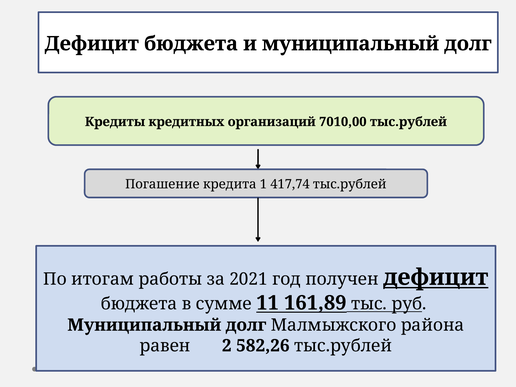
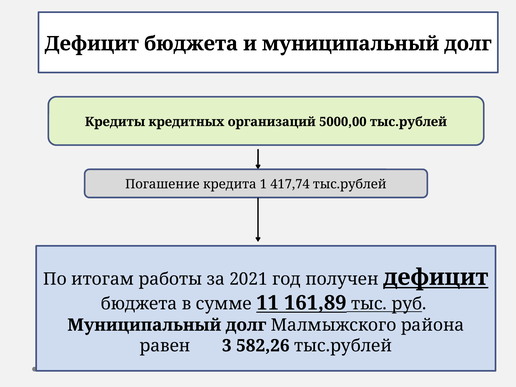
7010,00: 7010,00 -> 5000,00
2: 2 -> 3
